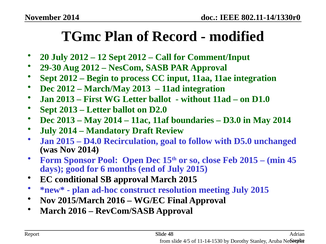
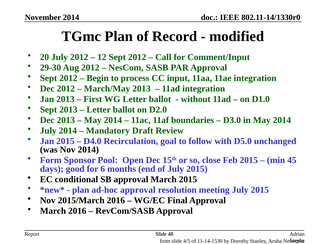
ad-hoc construct: construct -> approval
